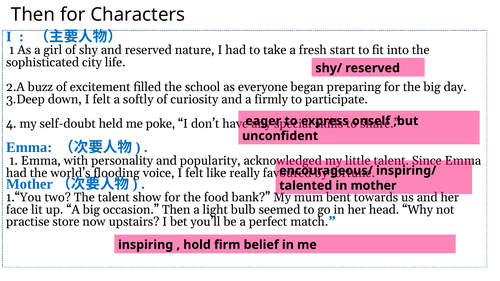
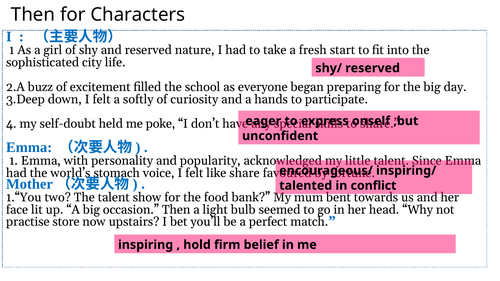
firmly: firmly -> hands
flooding: flooding -> stomach
like really: really -> share
in mother: mother -> conflict
